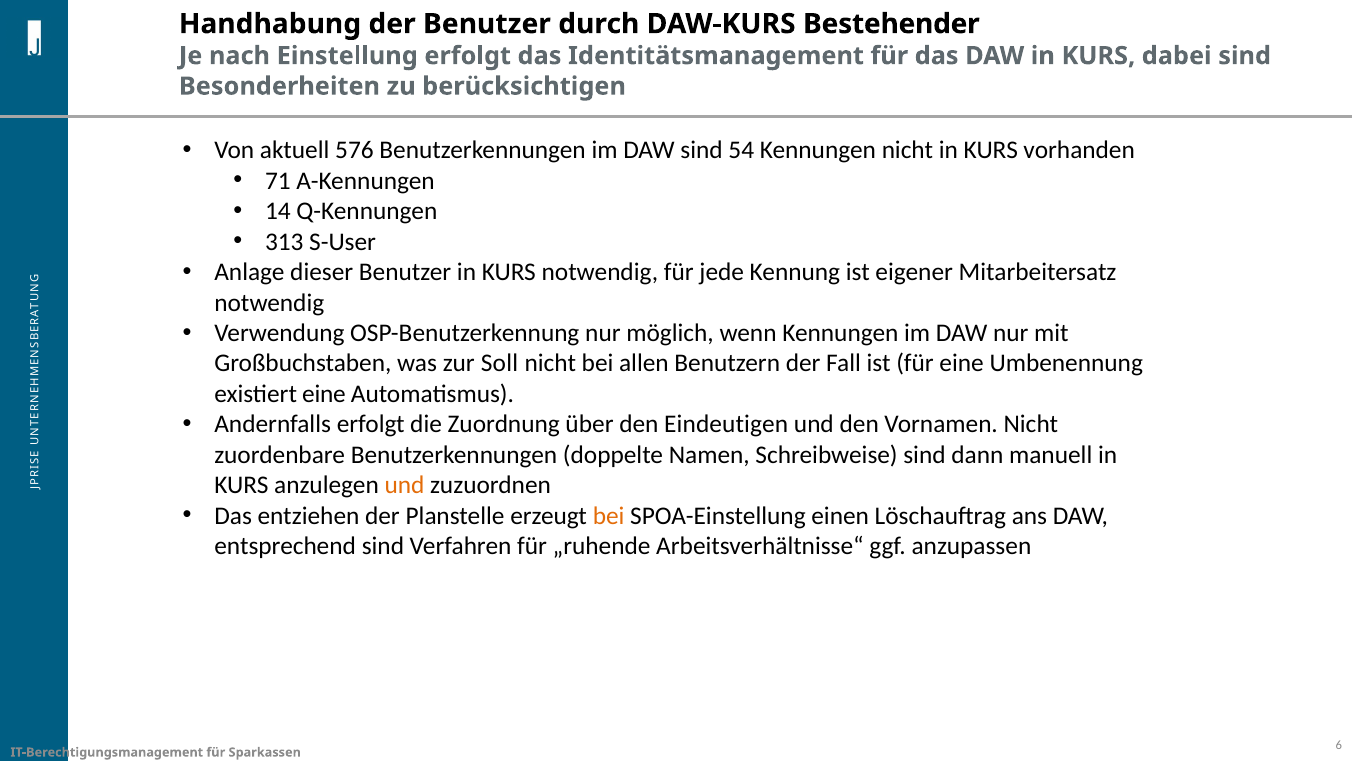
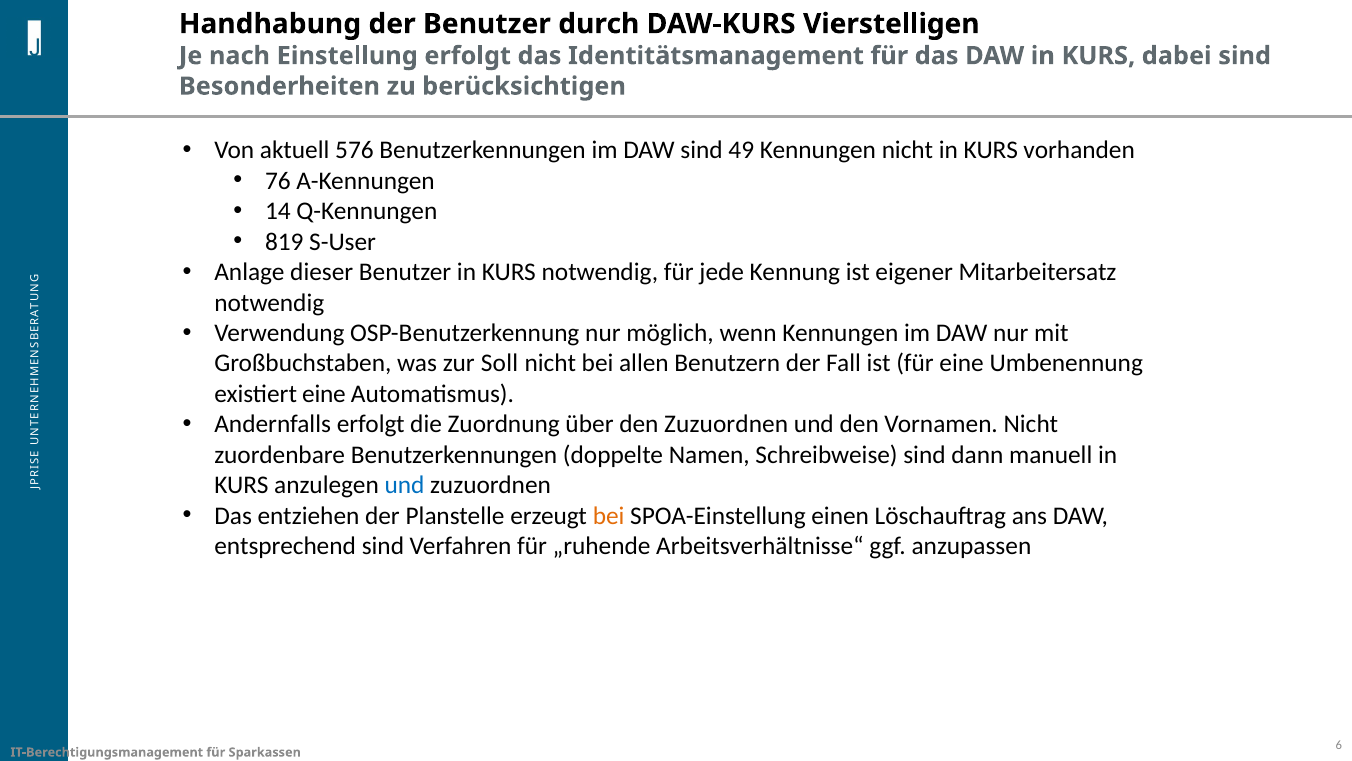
Bestehender: Bestehender -> Vierstelligen
54: 54 -> 49
71: 71 -> 76
313: 313 -> 819
den Eindeutigen: Eindeutigen -> Zuzuordnen
und at (405, 485) colour: orange -> blue
